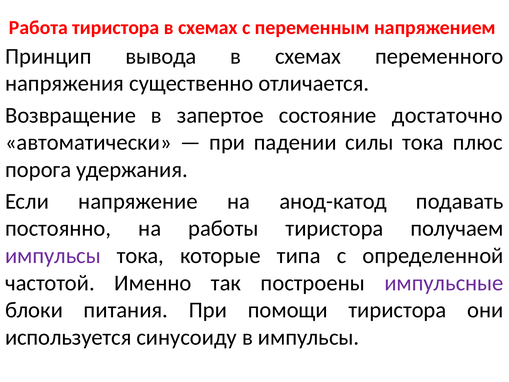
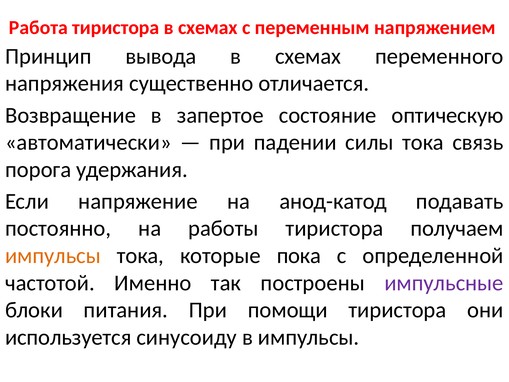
достаточно: достаточно -> оптическую
плюс: плюс -> связь
импульсы at (53, 256) colour: purple -> orange
типа: типа -> пока
